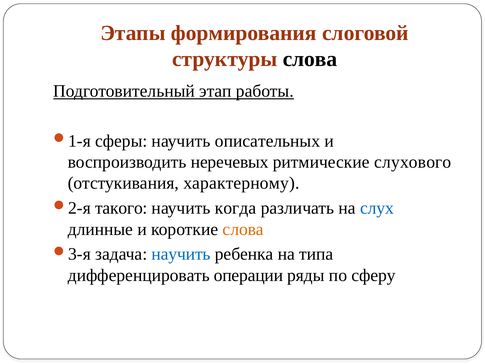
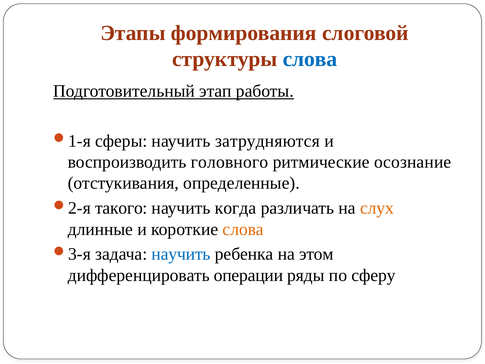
слова at (310, 59) colour: black -> blue
описательных: описательных -> затрудняются
неречевых: неречевых -> головного
слухового: слухового -> осознание
характерному: характерному -> определенные
слух colour: blue -> orange
типа: типа -> этом
